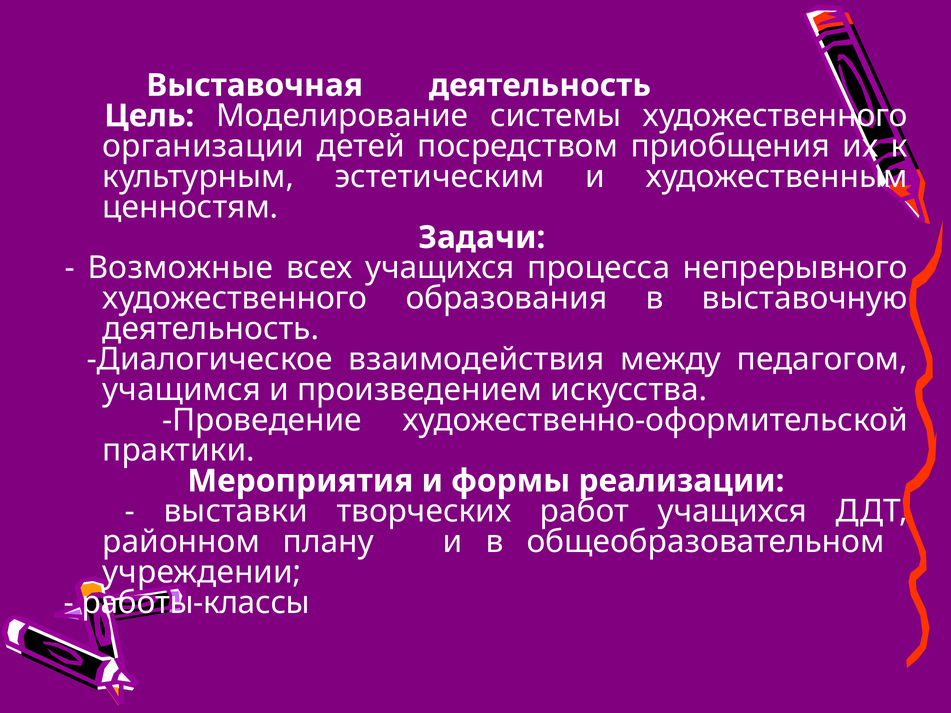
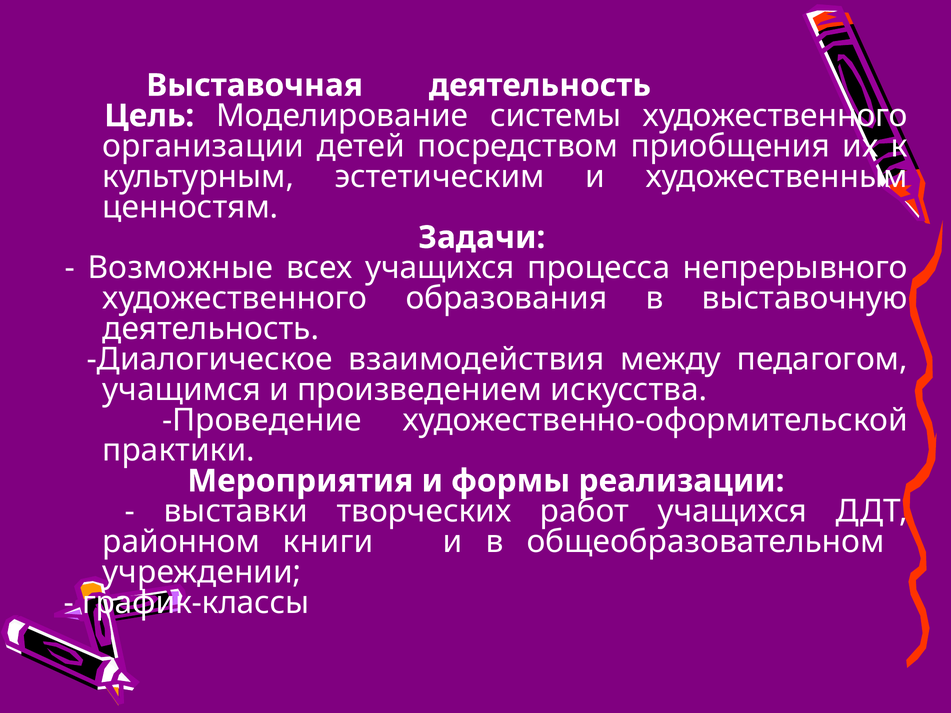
плану: плану -> книги
работы-классы: работы-классы -> график-классы
